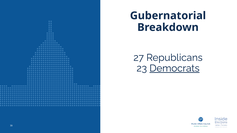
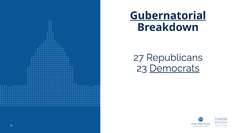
Gubernatorial underline: none -> present
